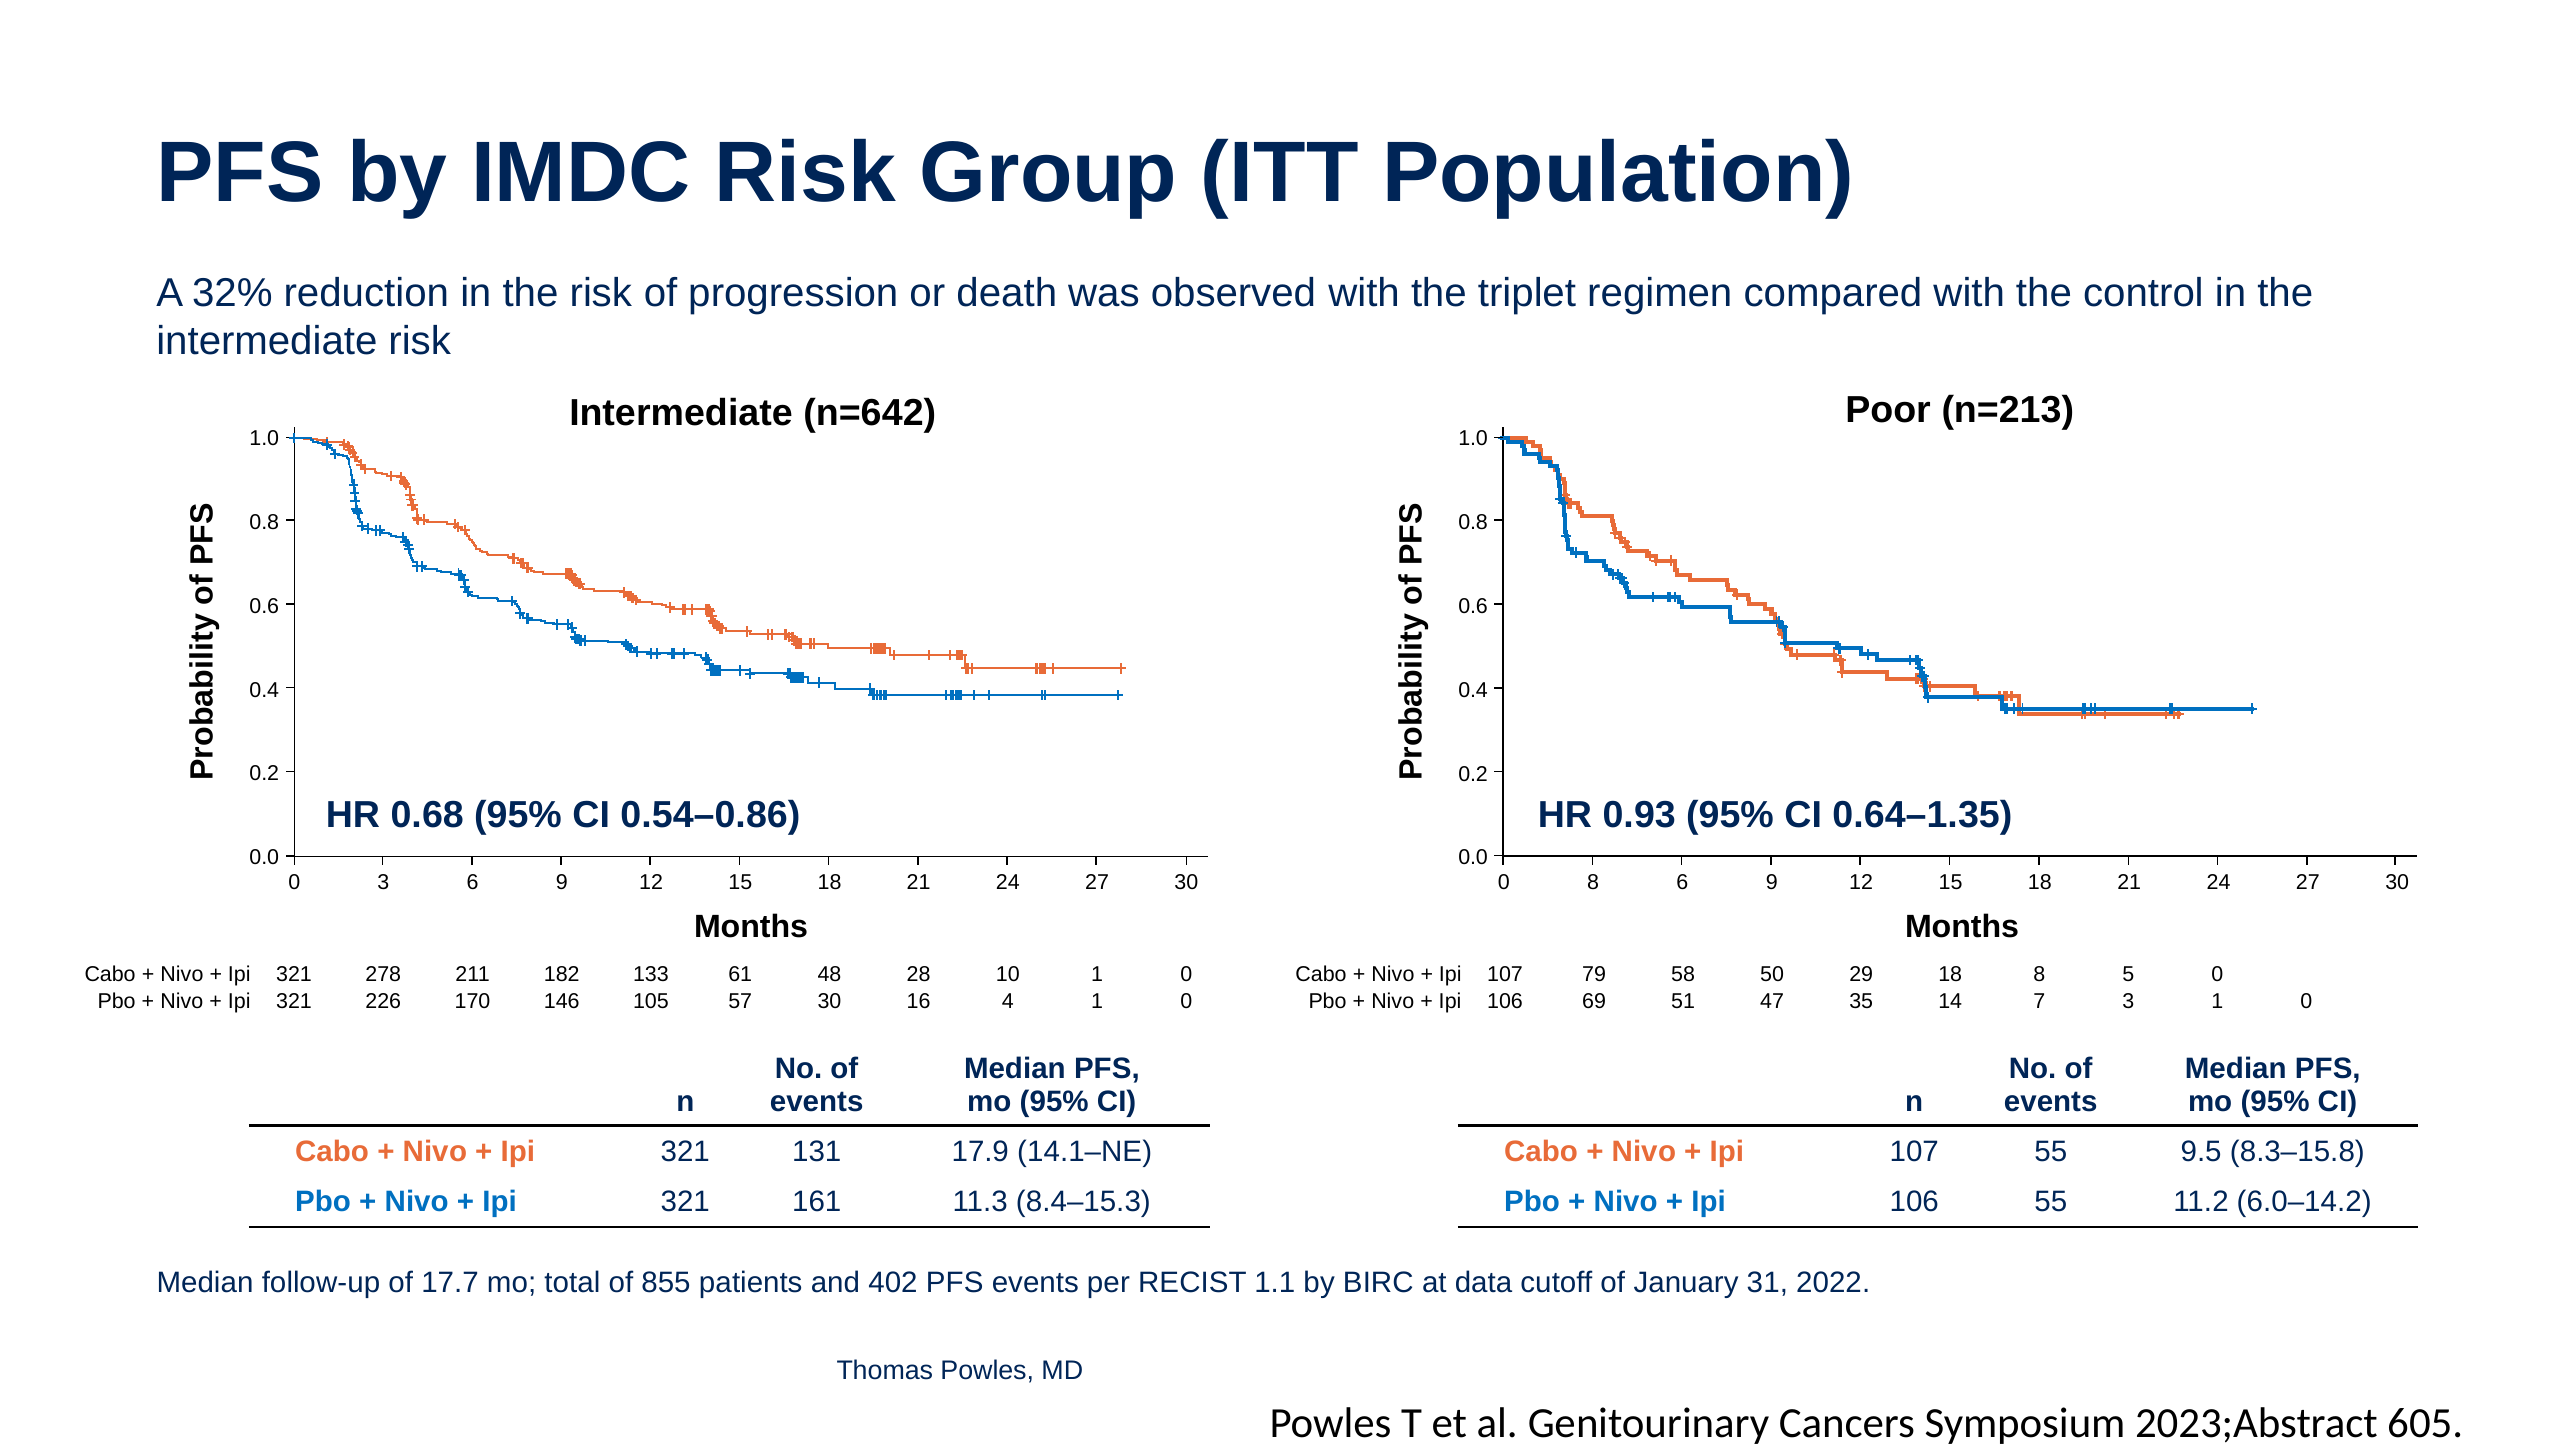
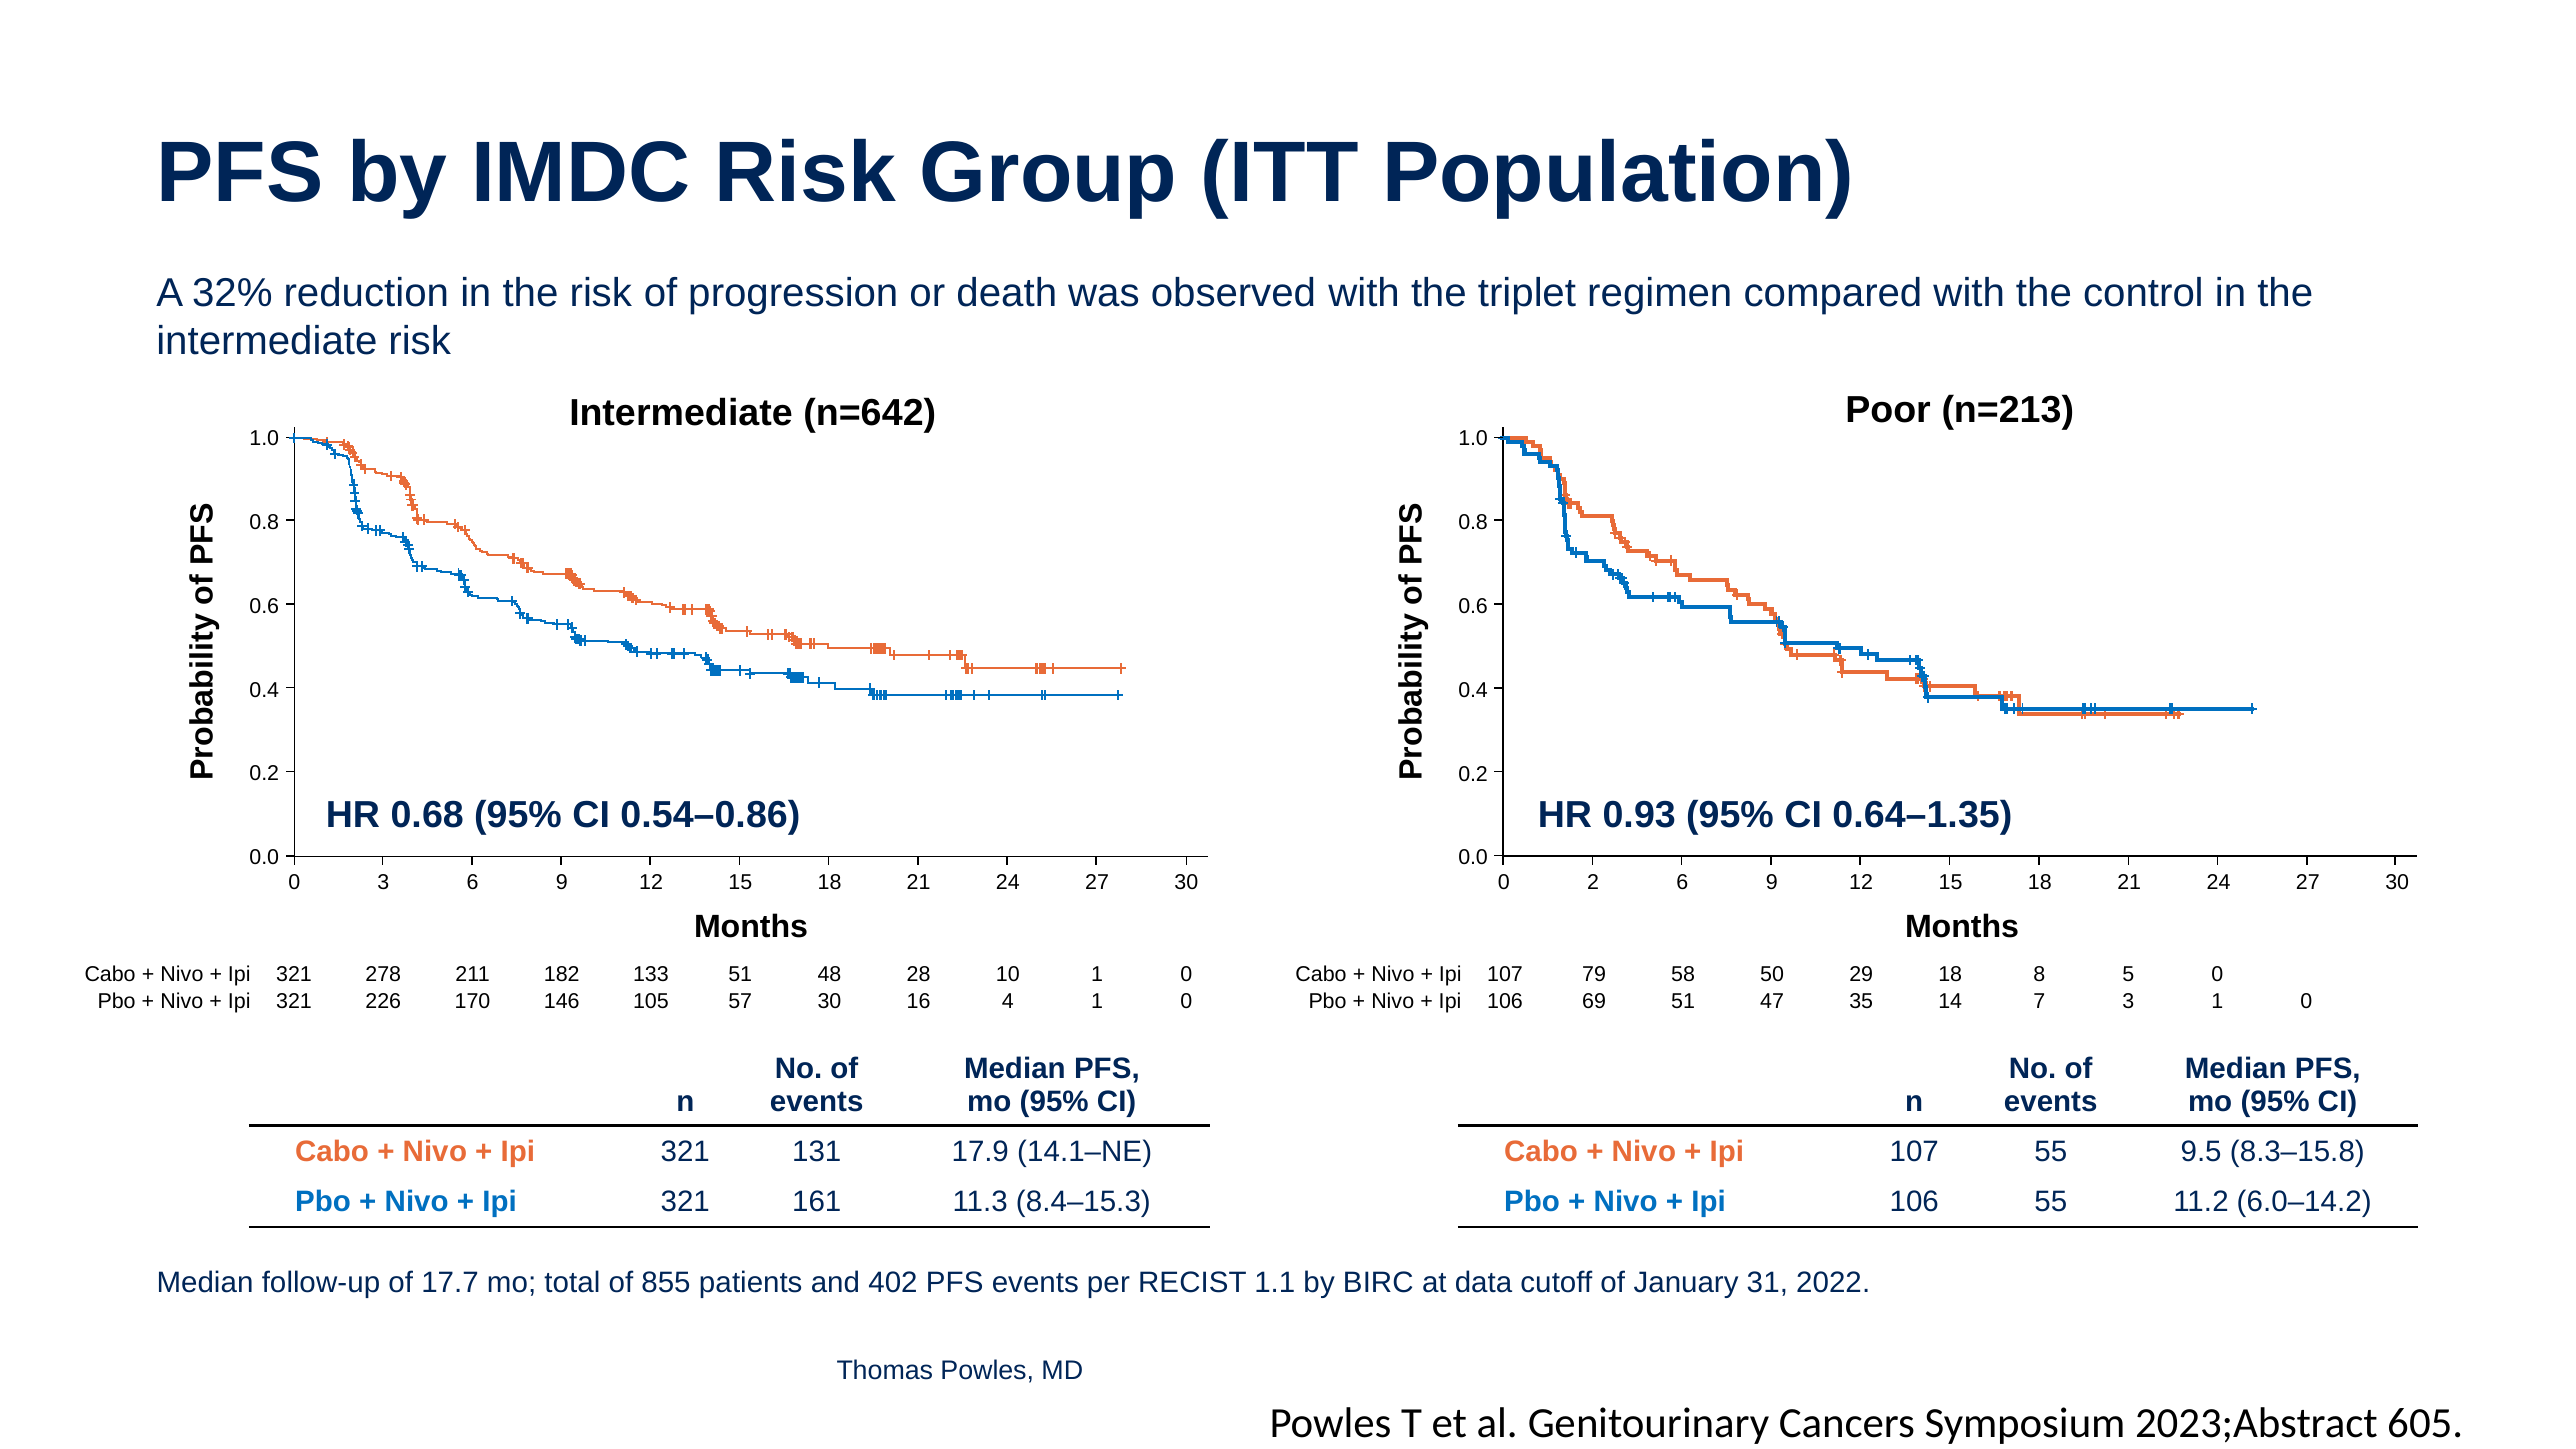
0 8: 8 -> 2
133 61: 61 -> 51
